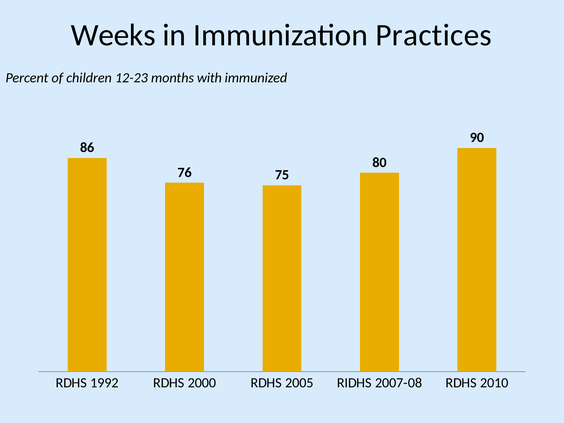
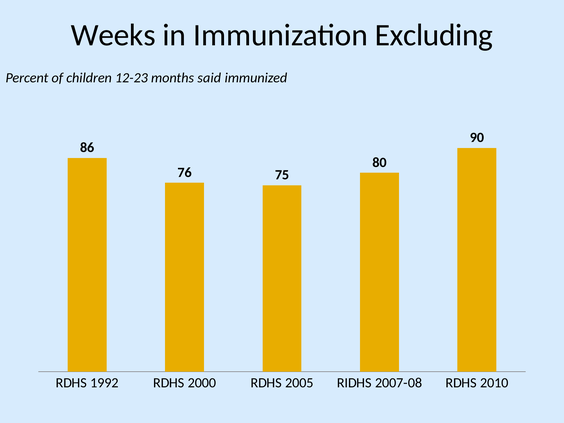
Practices: Practices -> Excluding
with: with -> said
